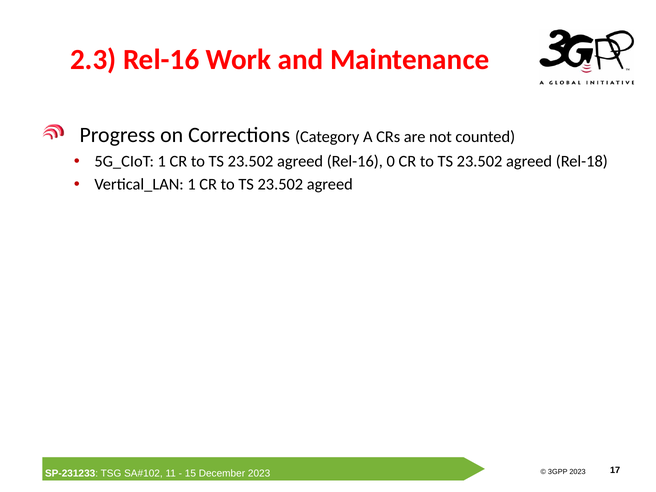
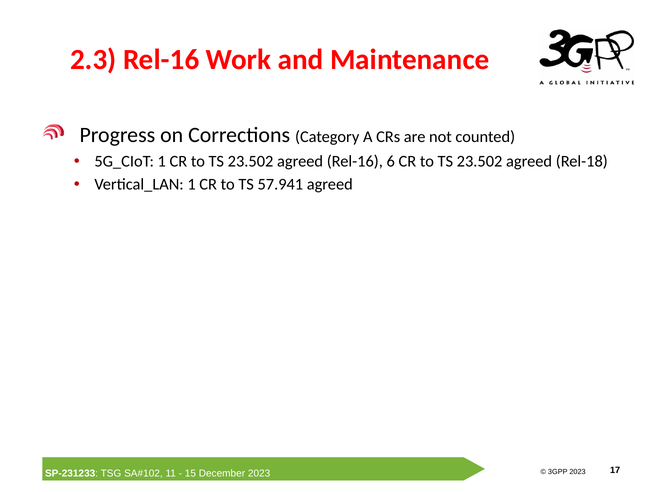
0: 0 -> 6
23.502 at (280, 185): 23.502 -> 57.941
